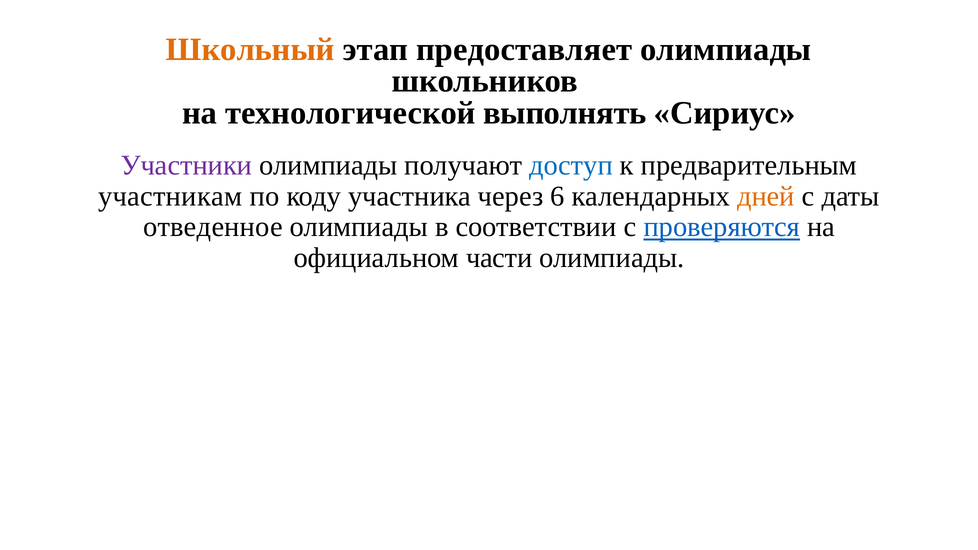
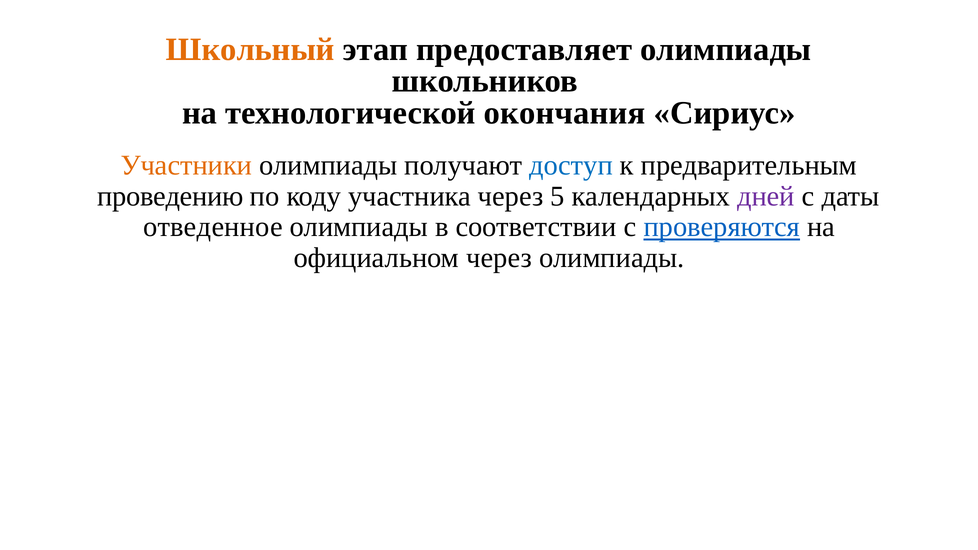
выполнять: выполнять -> окончания
Участники colour: purple -> orange
участникам: участникам -> проведению
6: 6 -> 5
дней colour: orange -> purple
официальном части: части -> через
